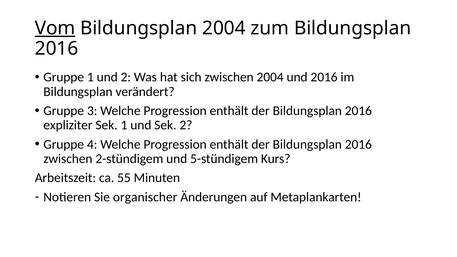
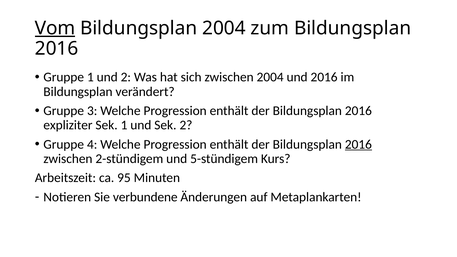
2016 at (358, 144) underline: none -> present
55: 55 -> 95
organischer: organischer -> verbundene
